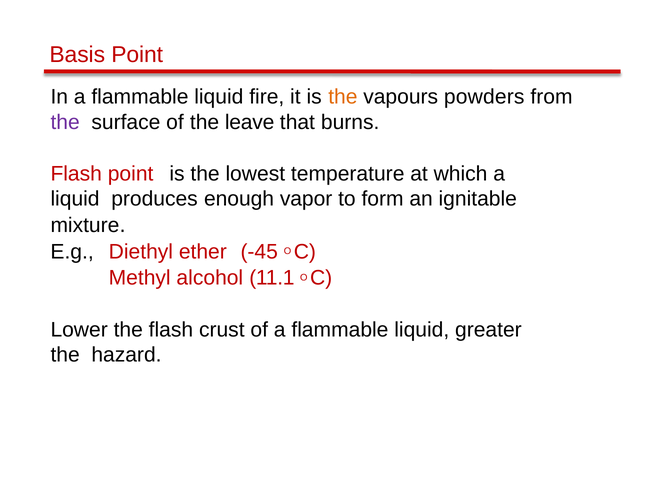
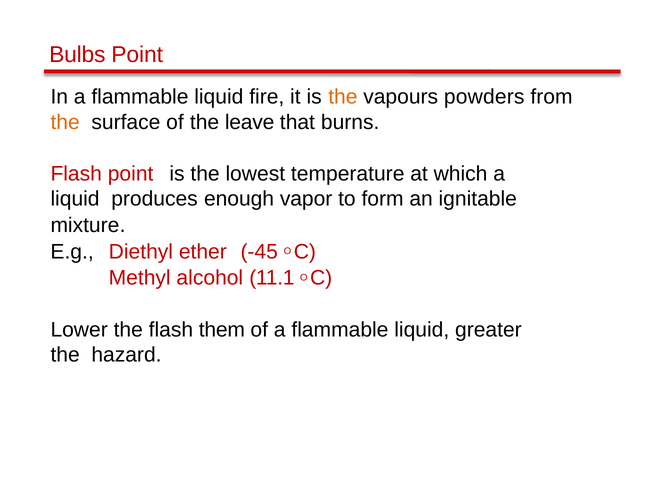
Basis: Basis -> Bulbs
the at (65, 122) colour: purple -> orange
crust: crust -> them
